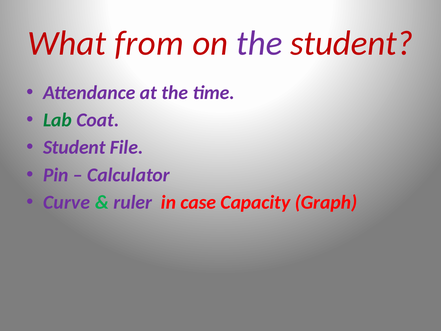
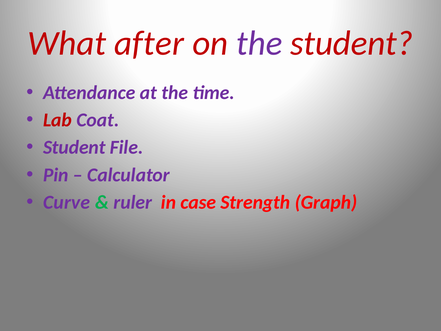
from: from -> after
Lab colour: green -> red
Capacity: Capacity -> Strength
